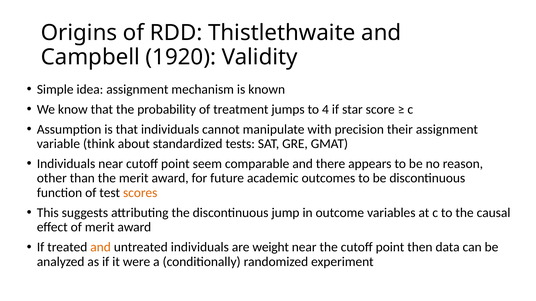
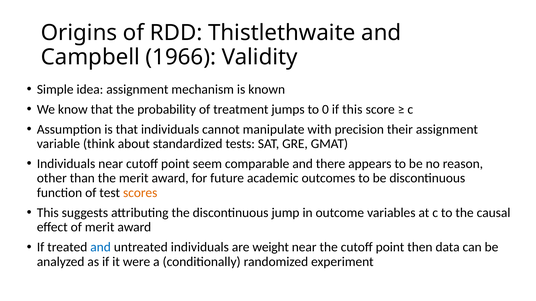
1920: 1920 -> 1966
4: 4 -> 0
if star: star -> this
and at (101, 248) colour: orange -> blue
